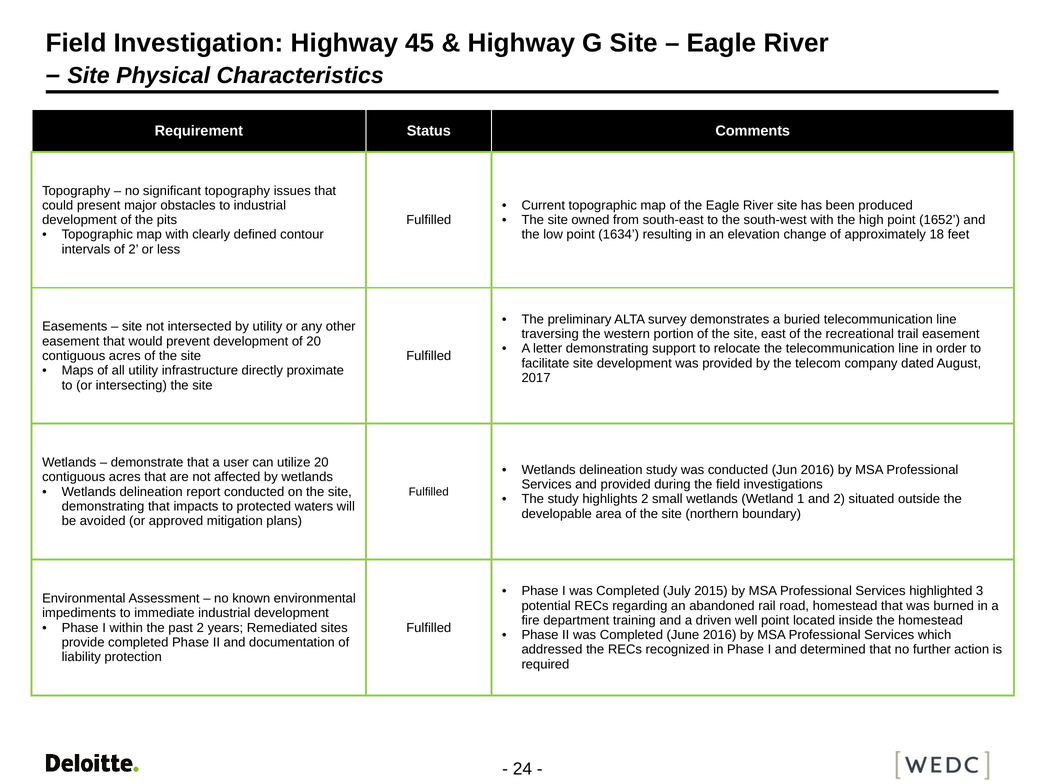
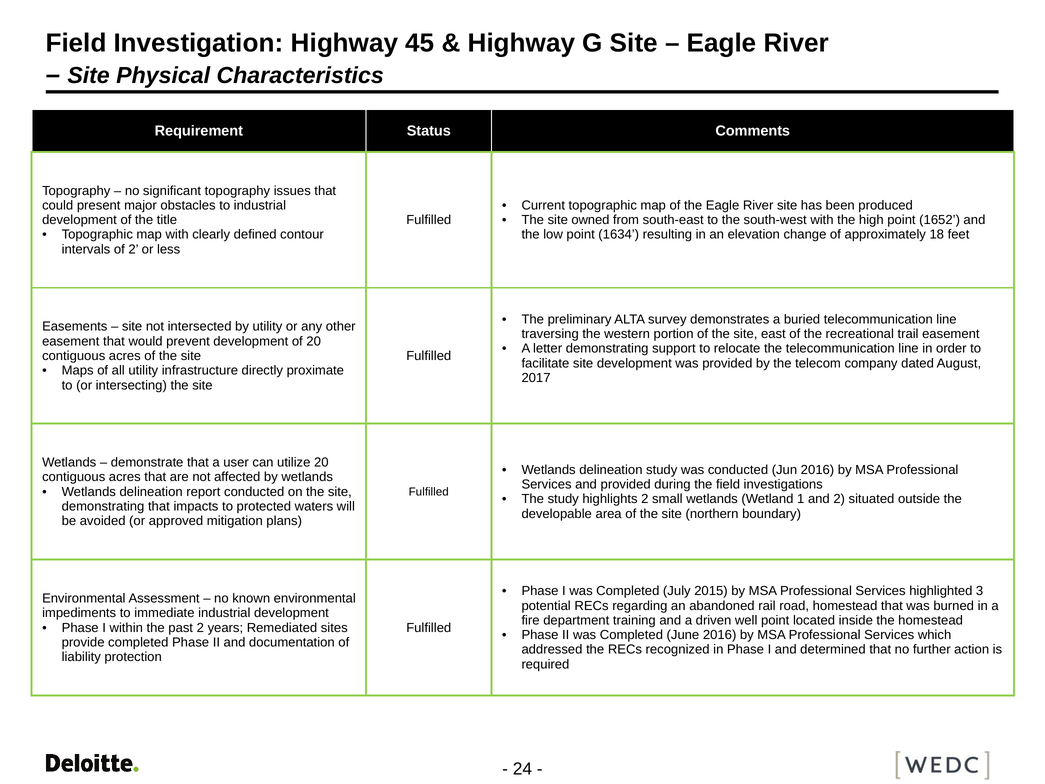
pits: pits -> title
